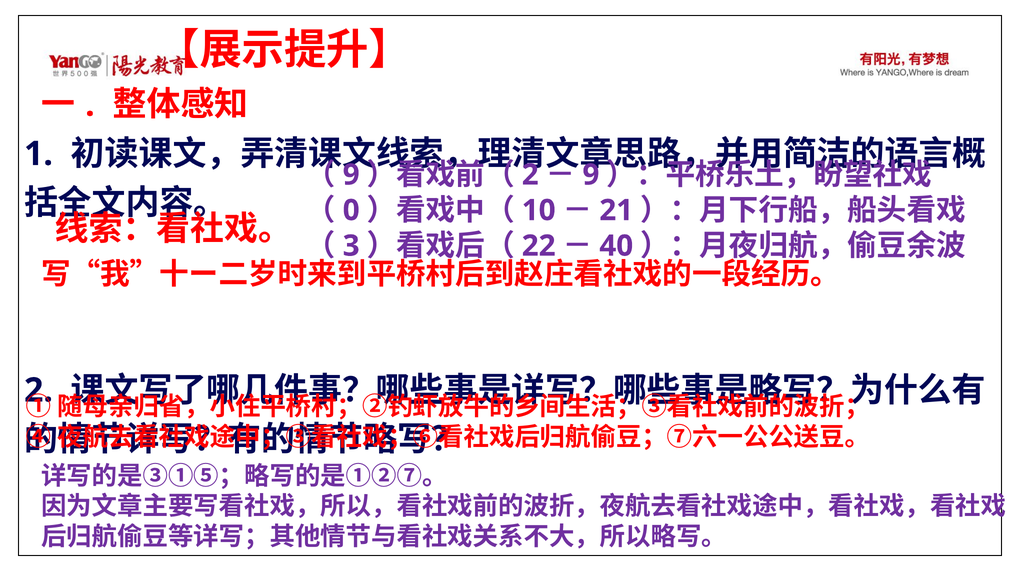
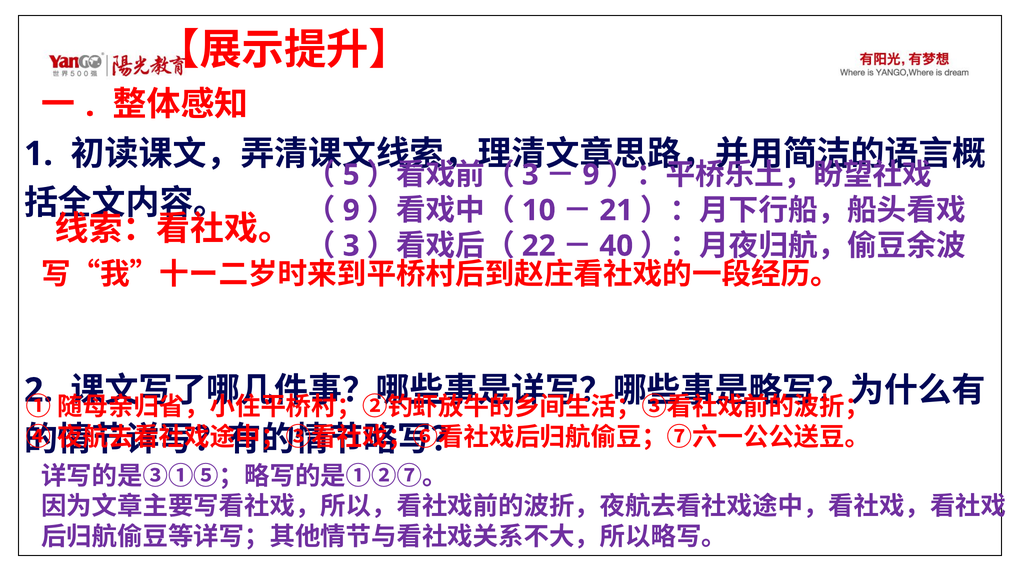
9 at (351, 175): 9 -> 5
2 at (530, 175): 2 -> 3
0 at (351, 211): 0 -> 9
